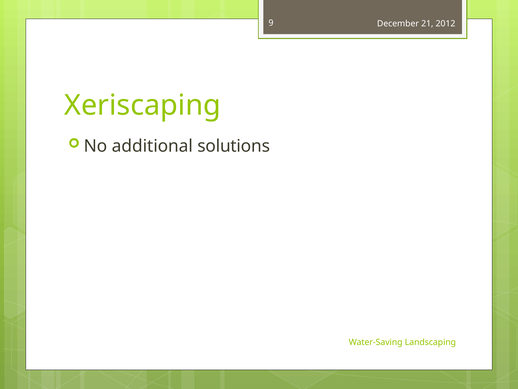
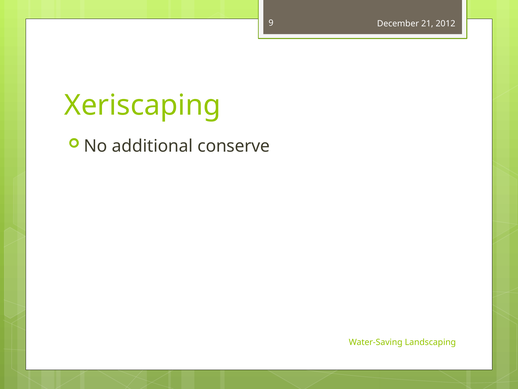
solutions: solutions -> conserve
